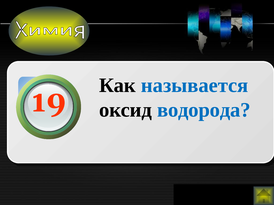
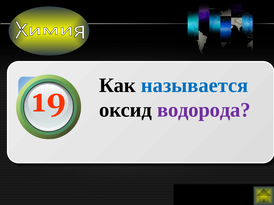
водорода colour: blue -> purple
